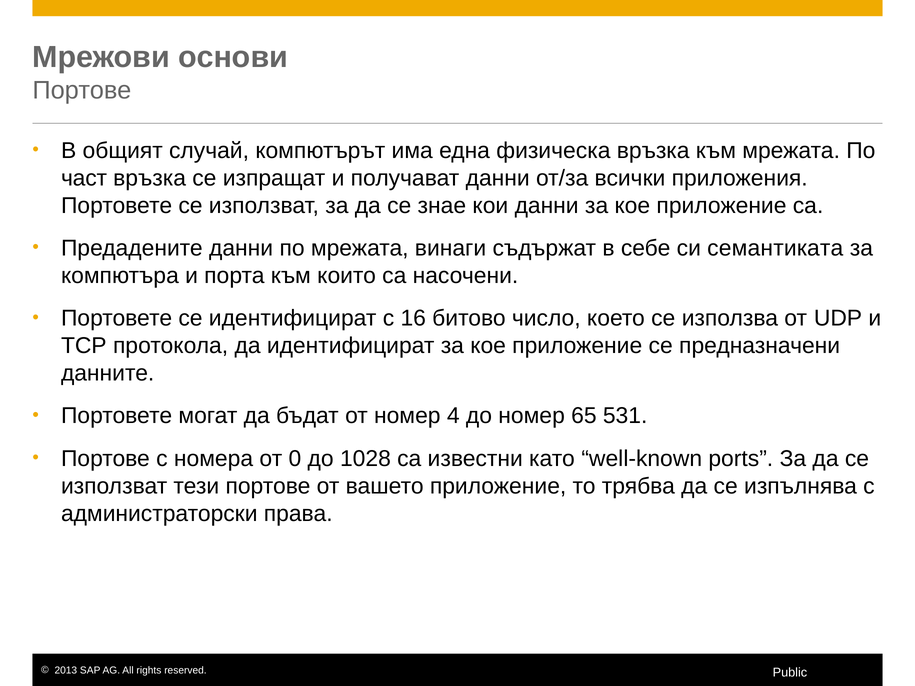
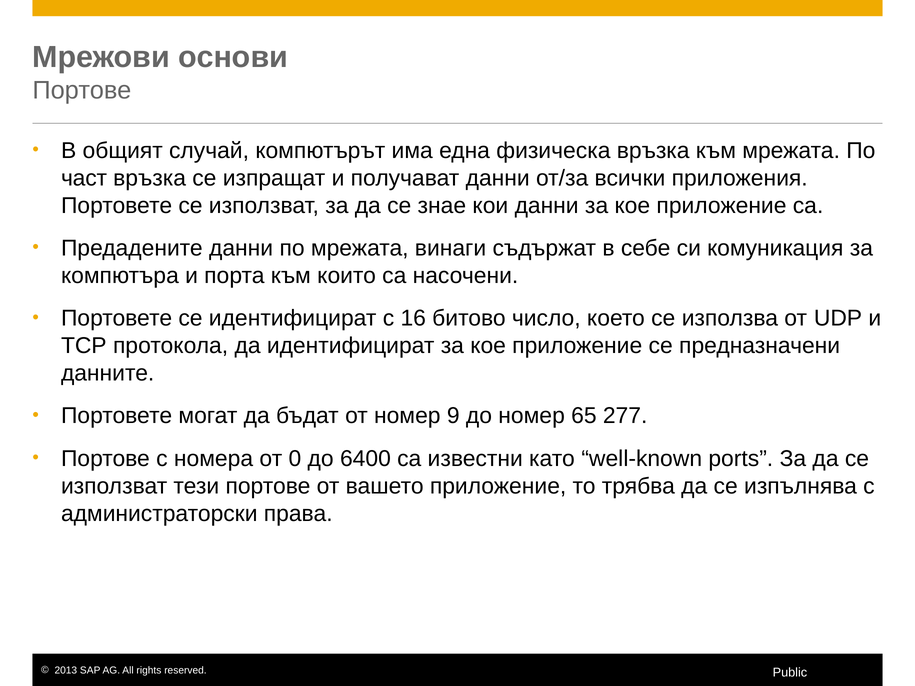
семантиката: семантиката -> комуникация
4: 4 -> 9
531: 531 -> 277
1028: 1028 -> 6400
